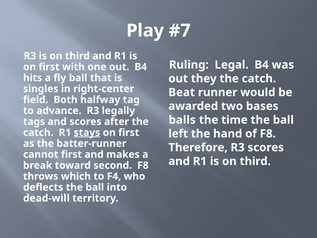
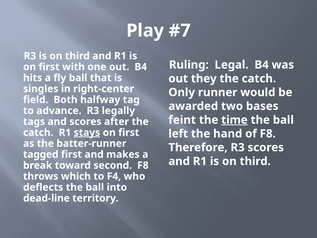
Beat: Beat -> Only
balls: balls -> feint
time underline: none -> present
cannot: cannot -> tagged
dead-will: dead-will -> dead-line
